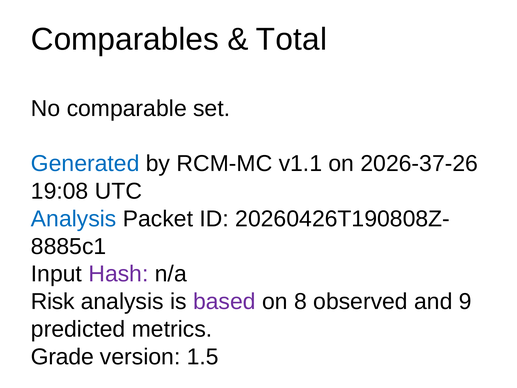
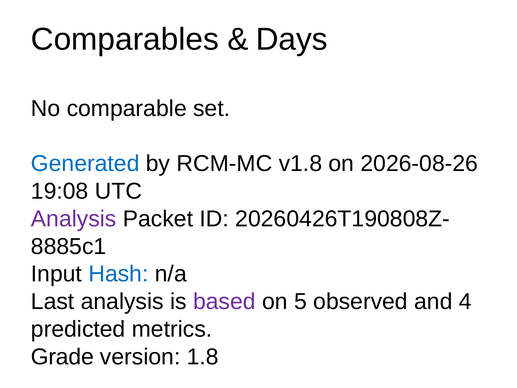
Total: Total -> Days
v1.1: v1.1 -> v1.8
2026-37-26: 2026-37-26 -> 2026-08-26
Analysis at (74, 219) colour: blue -> purple
Hash colour: purple -> blue
Risk: Risk -> Last
8: 8 -> 5
9: 9 -> 4
1.5: 1.5 -> 1.8
